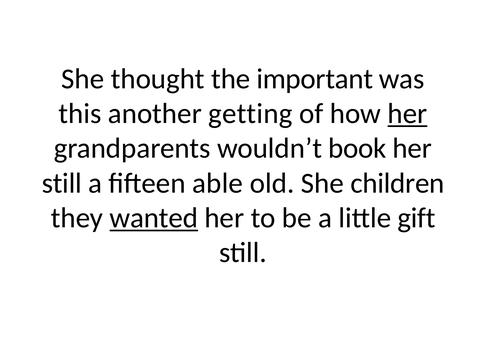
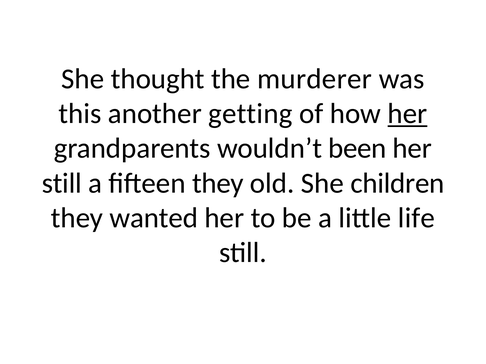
important: important -> murderer
book: book -> been
fifteen able: able -> they
wanted underline: present -> none
gift: gift -> life
